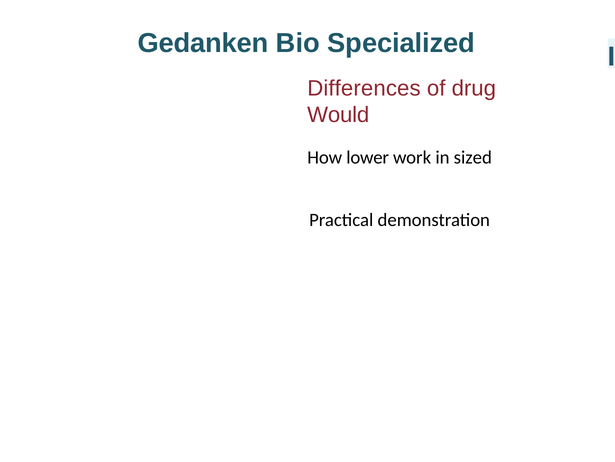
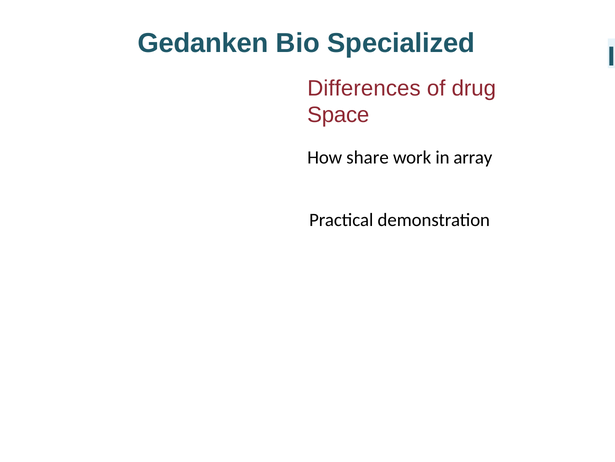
Would: Would -> Space
lower: lower -> share
sized: sized -> array
